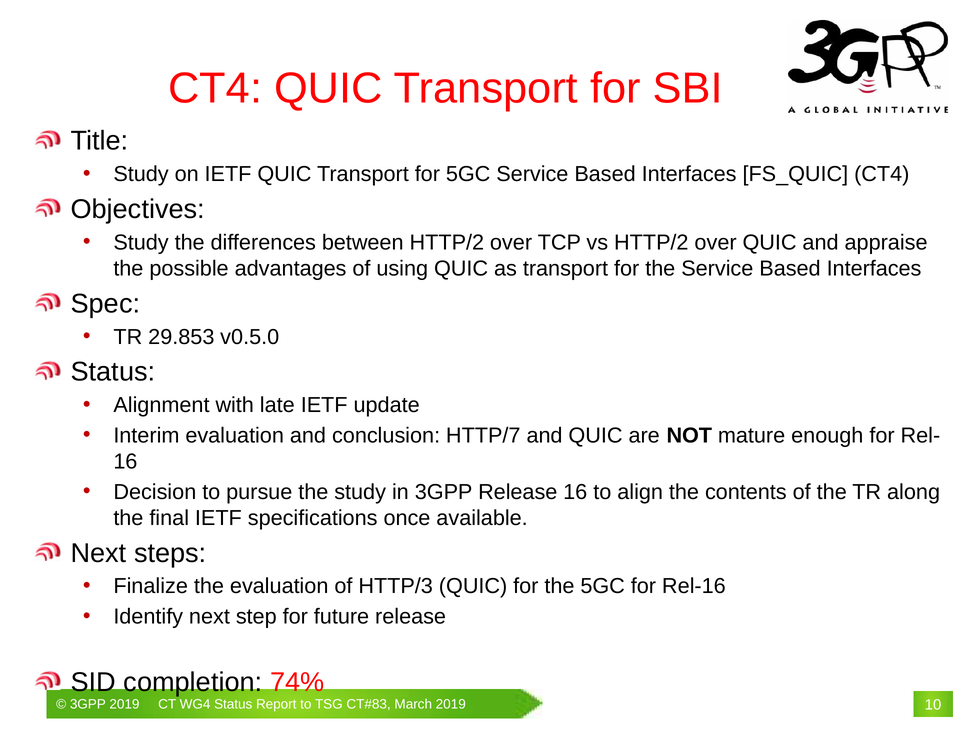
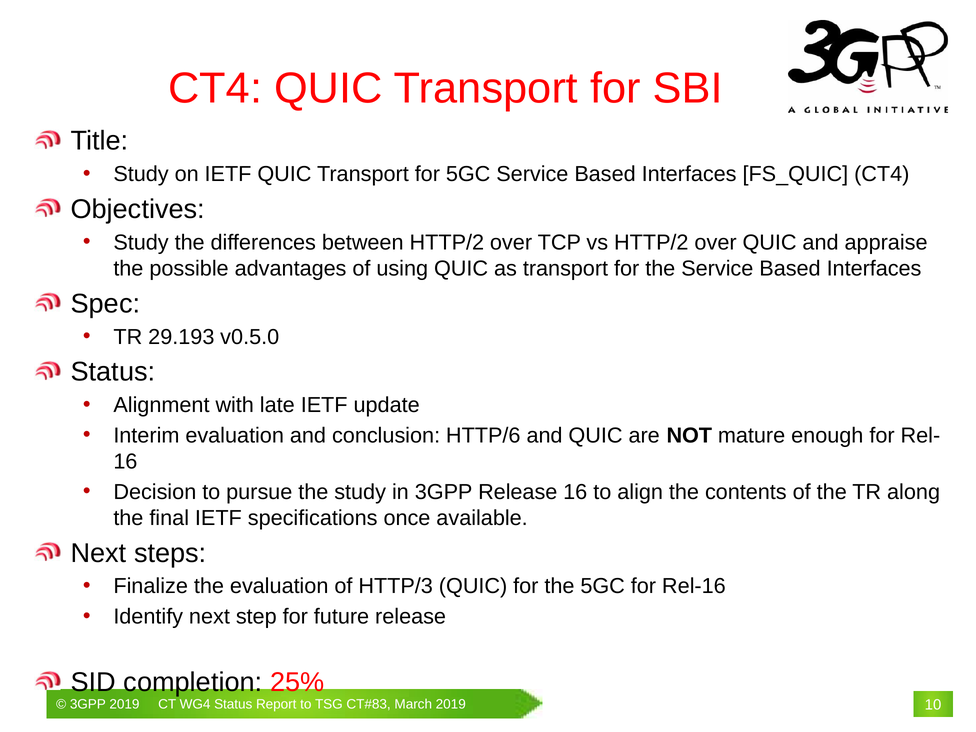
29.853: 29.853 -> 29.193
HTTP/7: HTTP/7 -> HTTP/6
74%: 74% -> 25%
